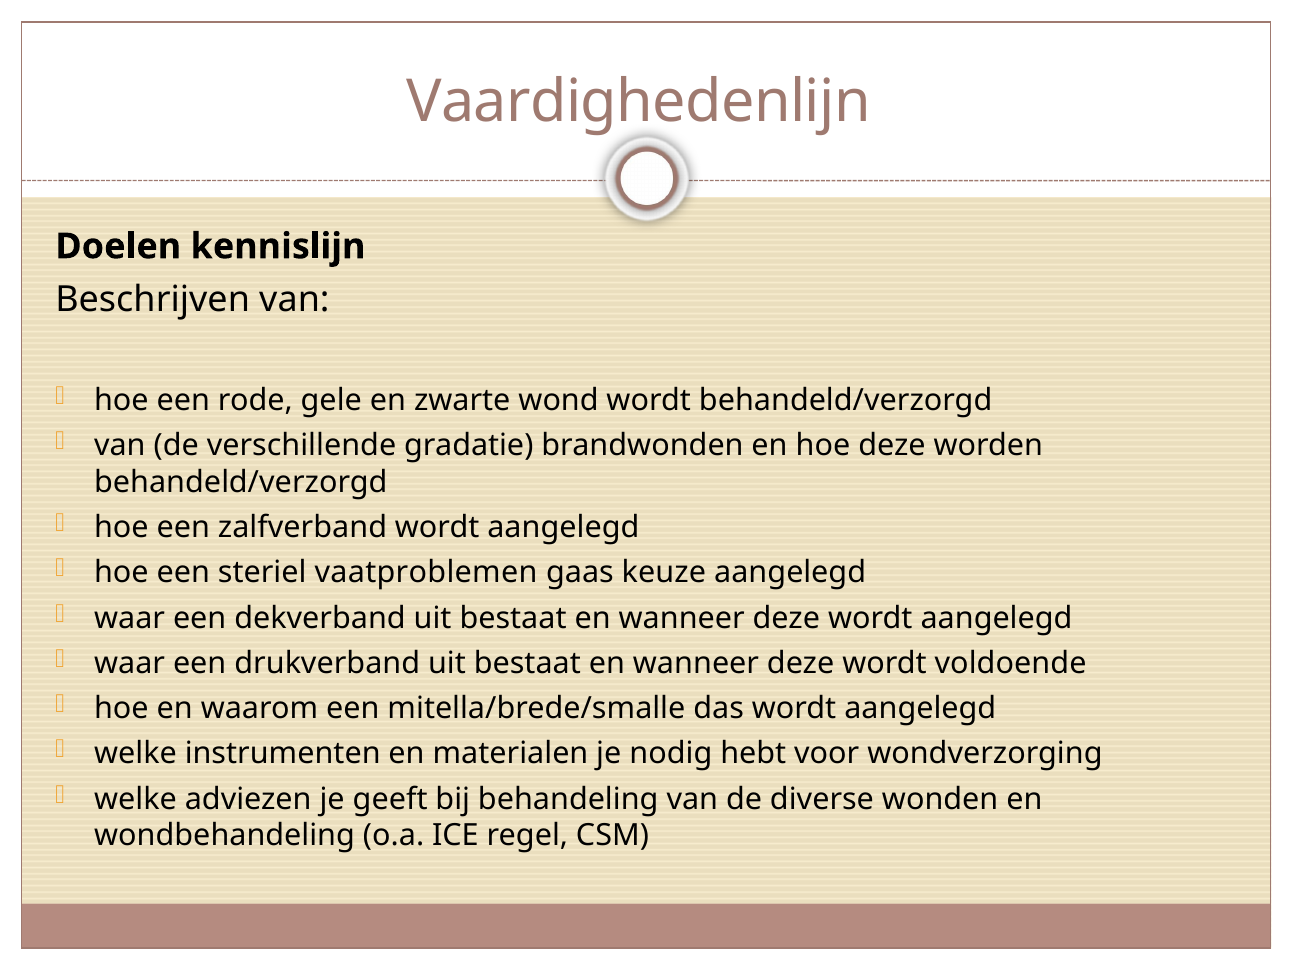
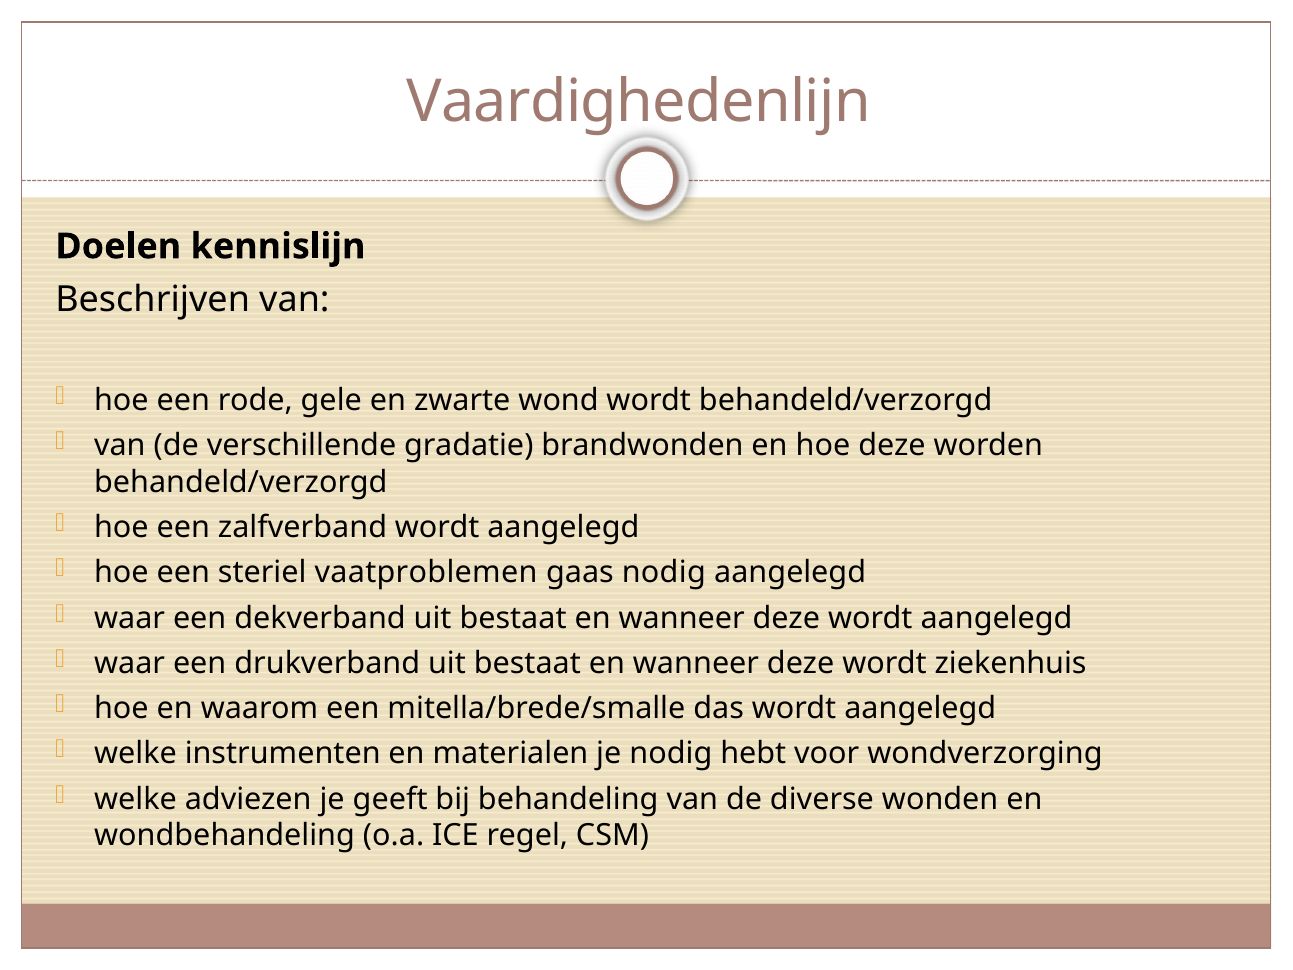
gaas keuze: keuze -> nodig
voldoende: voldoende -> ziekenhuis
